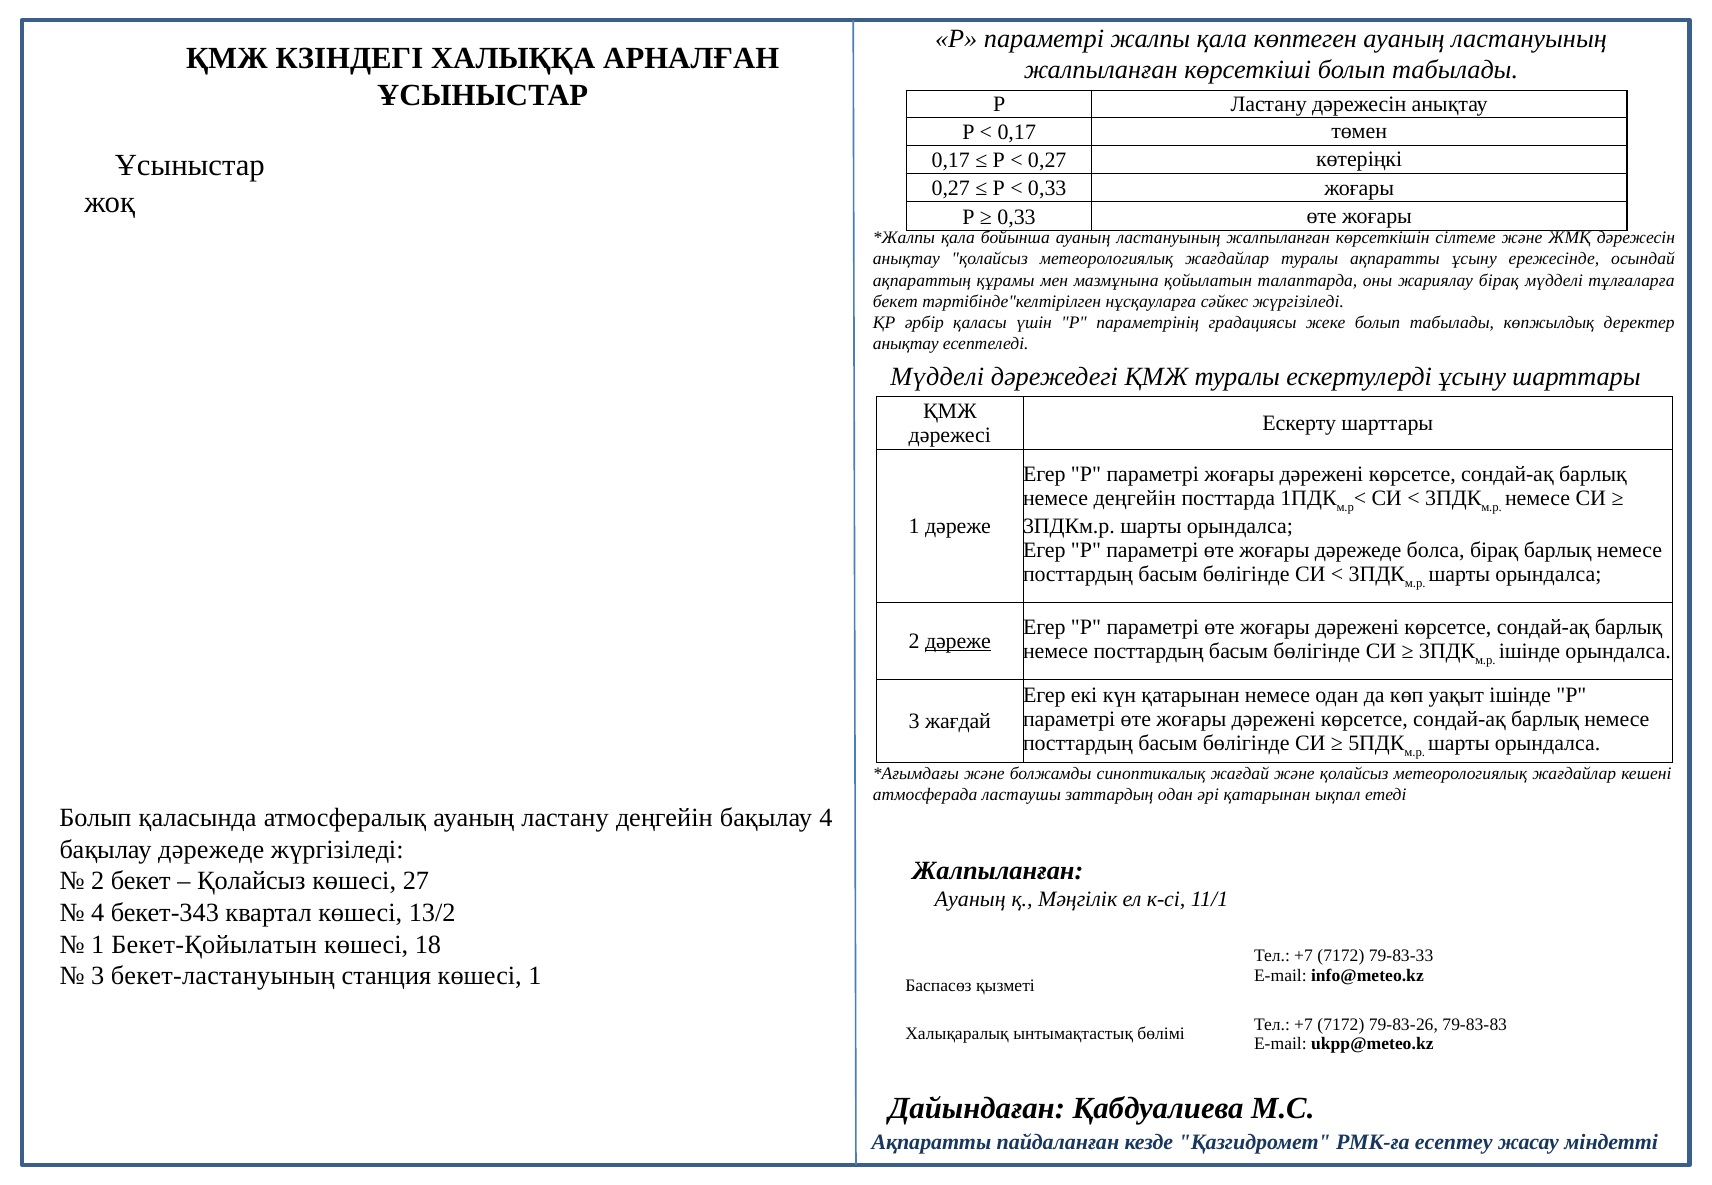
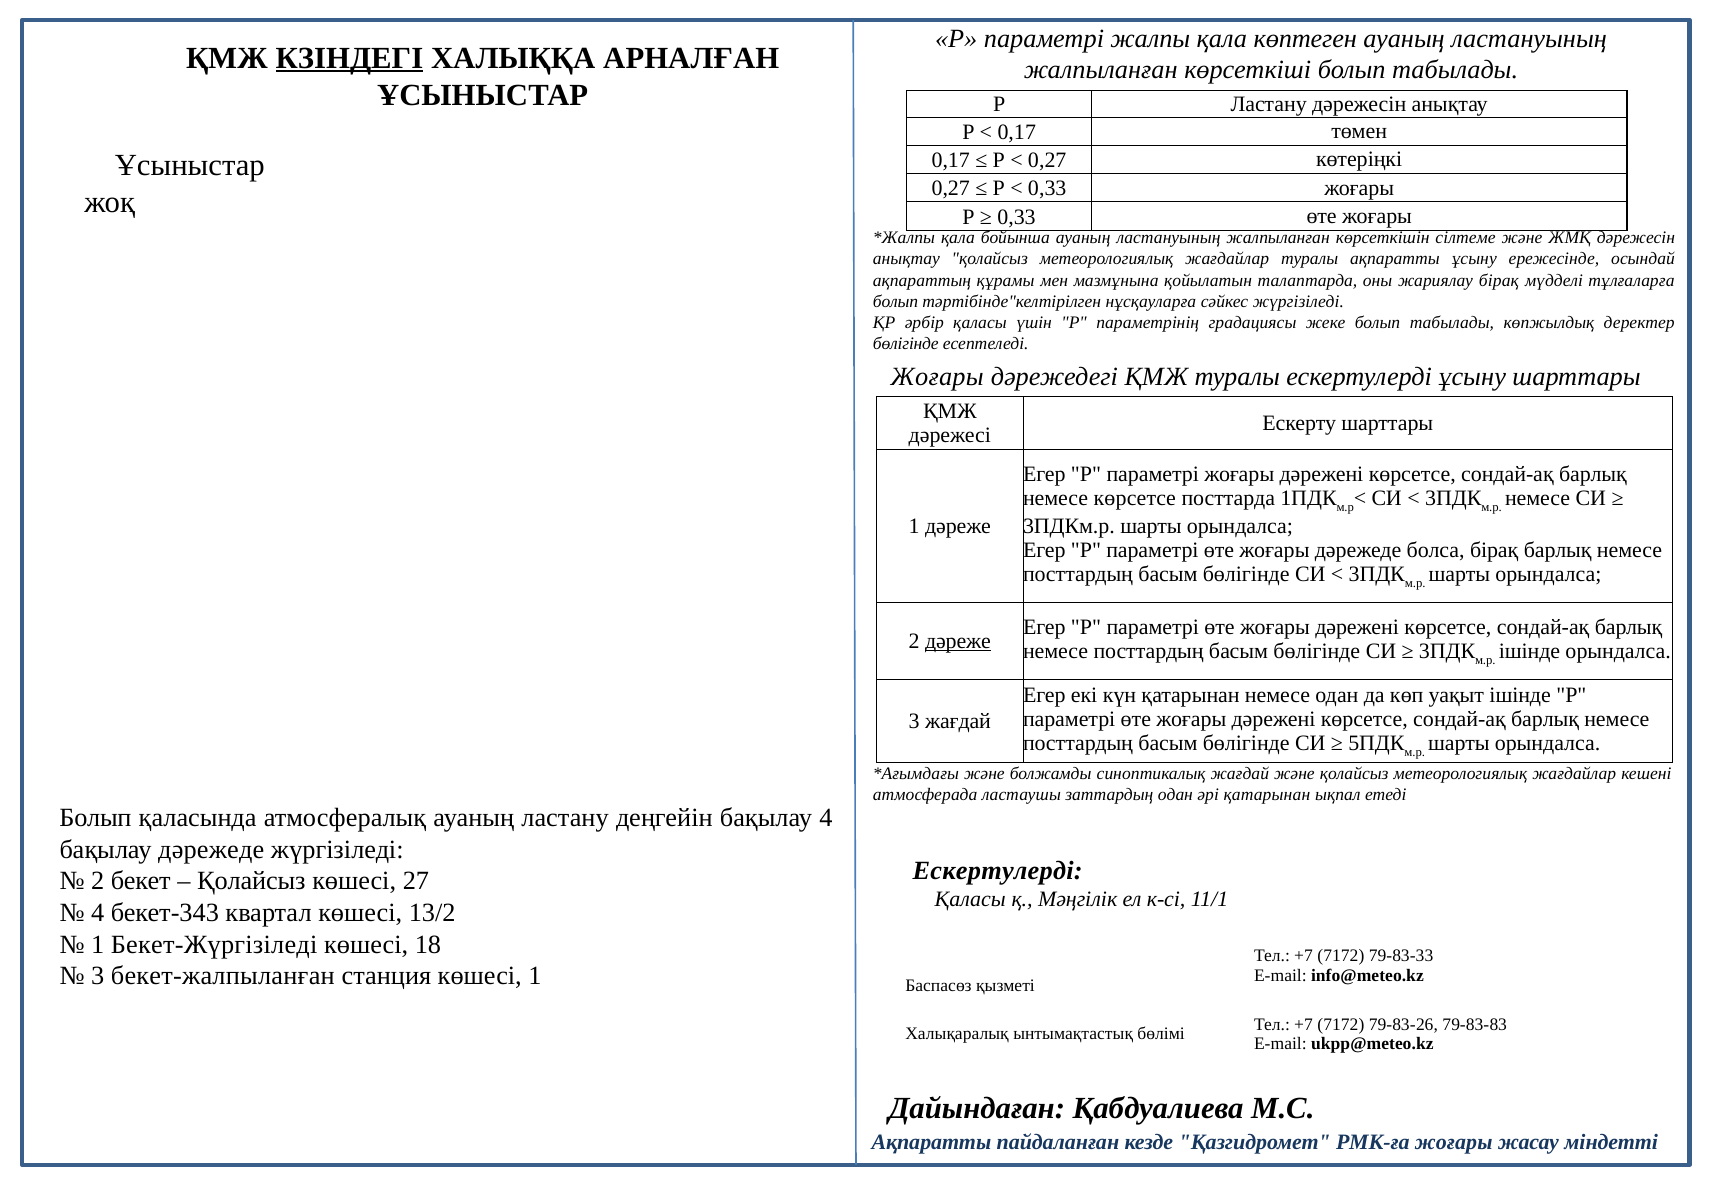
КЗІНДЕГІ underline: none -> present
бекет at (895, 301): бекет -> болып
анықтау at (906, 343): анықтау -> бөлігінде
Мүдделі at (937, 377): Мүдделі -> Жоғары
немесе деңгейін: деңгейін -> көрсетсе
Жалпыланған at (998, 871): Жалпыланған -> Ескертулерді
Ауаның at (970, 899): Ауаның -> Қаласы
Бекет-Қойылатын: Бекет-Қойылатын -> Бекет-Жүргізіледі
бекет-ластануының: бекет-ластануының -> бекет-жалпыланған
РМК-ға есептеу: есептеу -> жоғары
